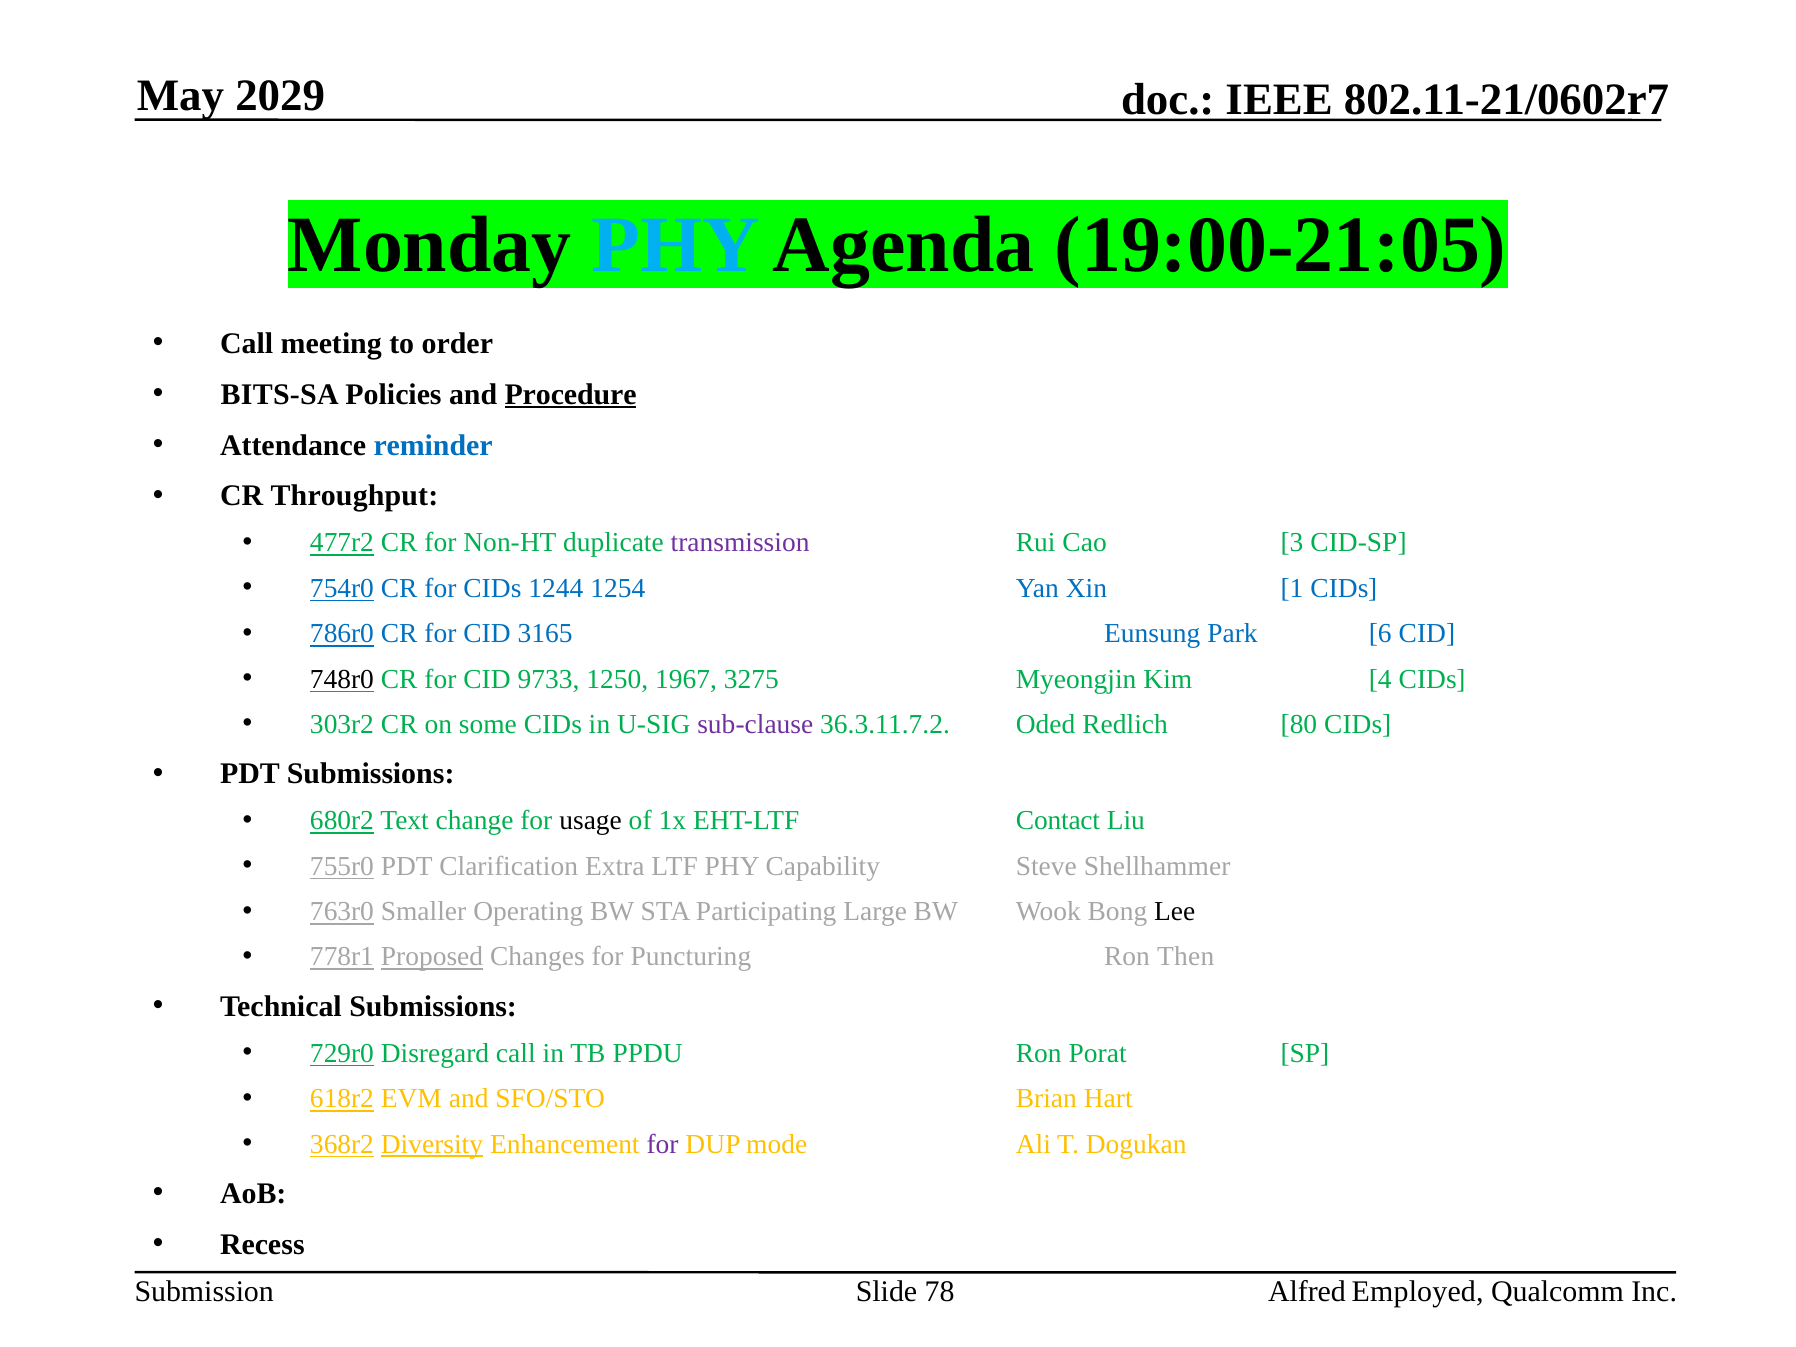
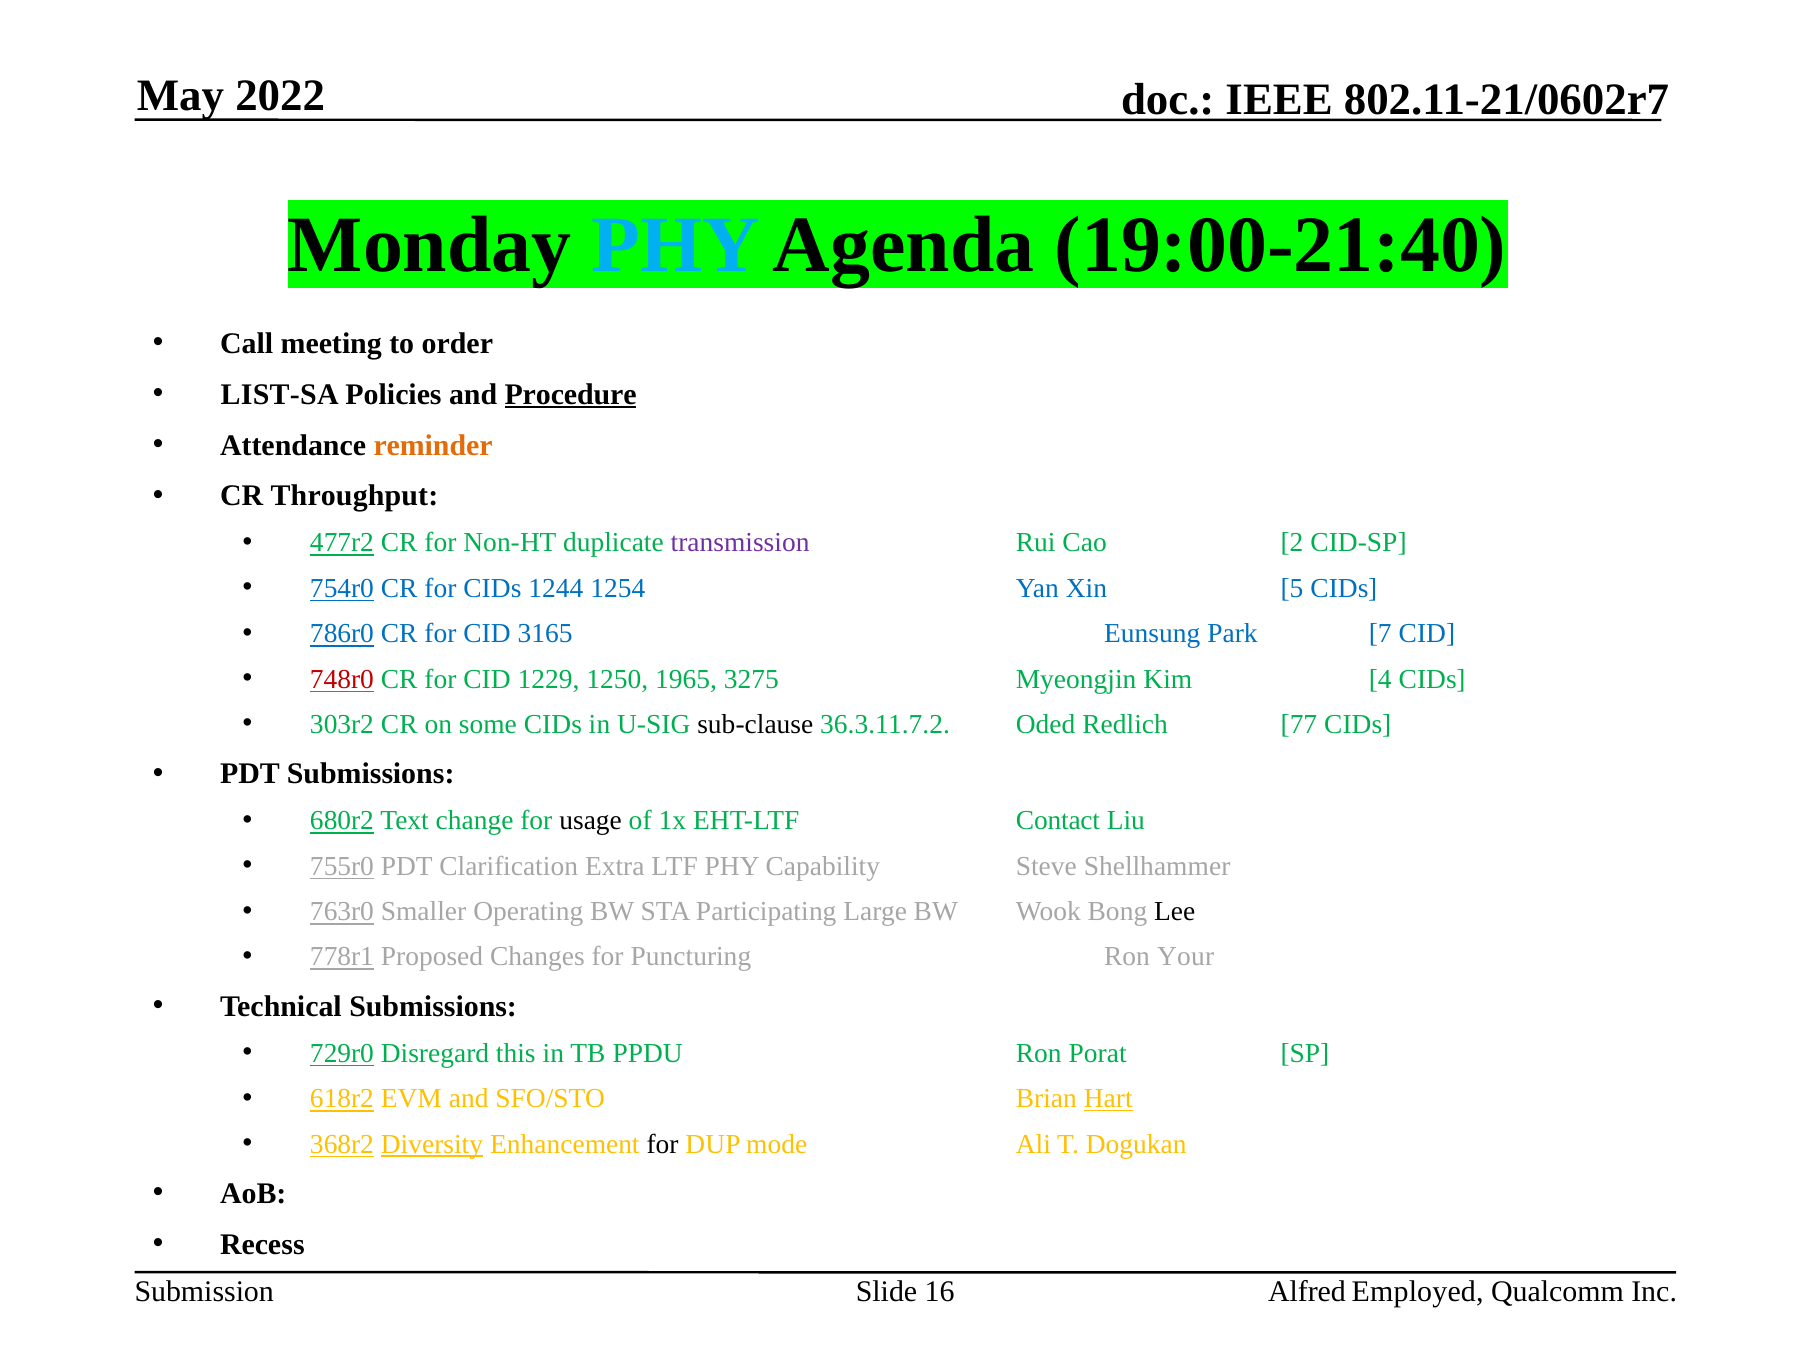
2029: 2029 -> 2022
19:00-21:05: 19:00-21:05 -> 19:00-21:40
BITS-SA: BITS-SA -> LIST-SA
reminder colour: blue -> orange
3: 3 -> 2
1: 1 -> 5
6: 6 -> 7
748r0 colour: black -> red
9733: 9733 -> 1229
1967: 1967 -> 1965
sub-clause colour: purple -> black
80: 80 -> 77
Proposed underline: present -> none
Then: Then -> Your
Disregard call: call -> this
Hart underline: none -> present
for at (663, 1144) colour: purple -> black
78: 78 -> 16
